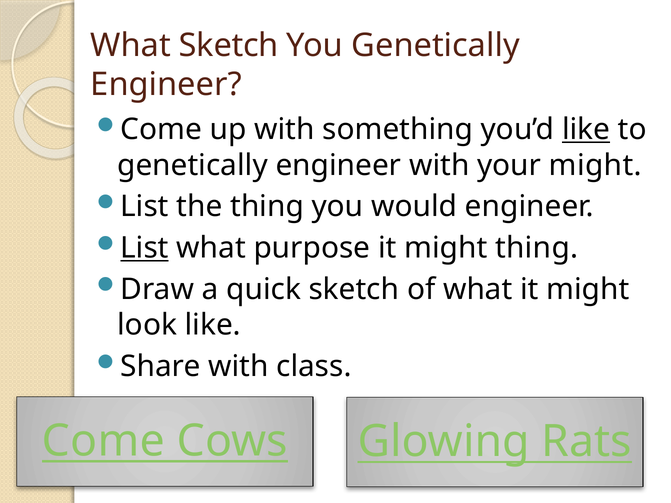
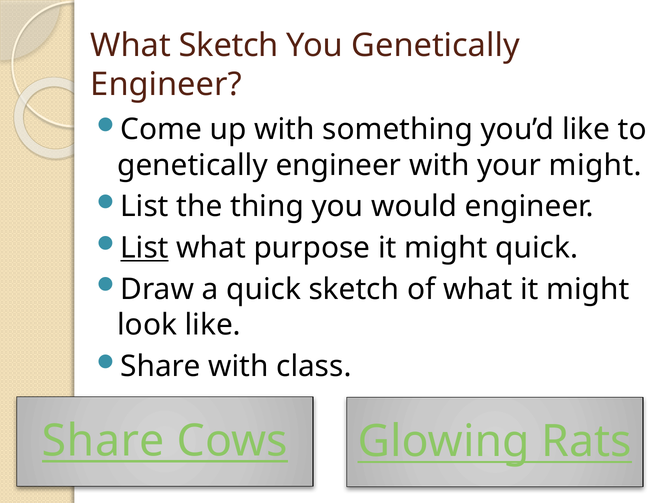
like at (586, 130) underline: present -> none
might thing: thing -> quick
Come at (103, 441): Come -> Share
